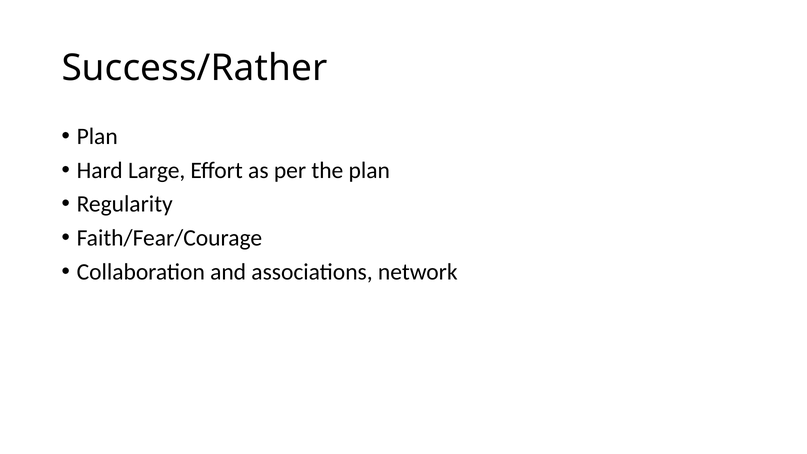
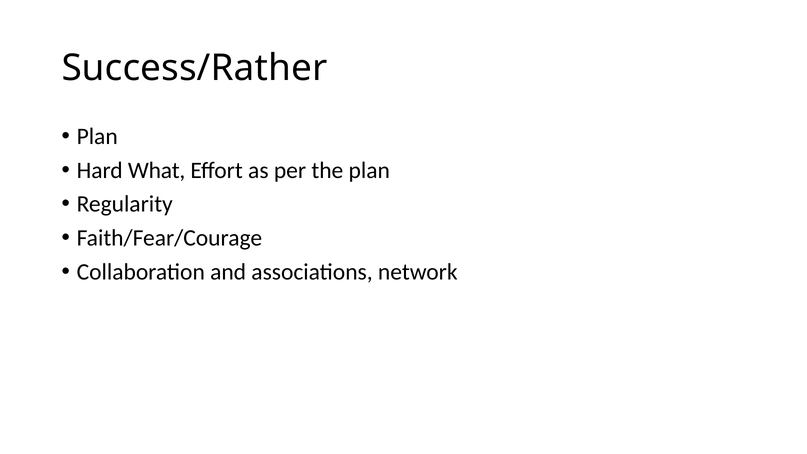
Large: Large -> What
